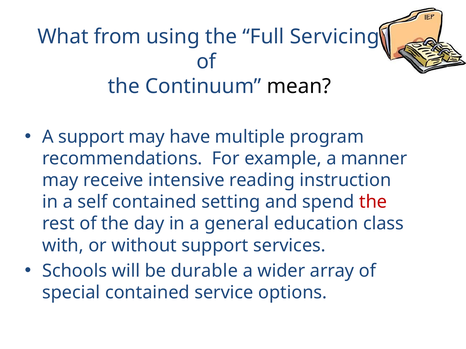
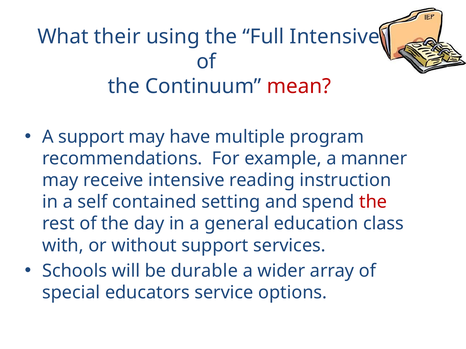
from: from -> their
Full Servicing: Servicing -> Intensive
mean colour: black -> red
special contained: contained -> educators
